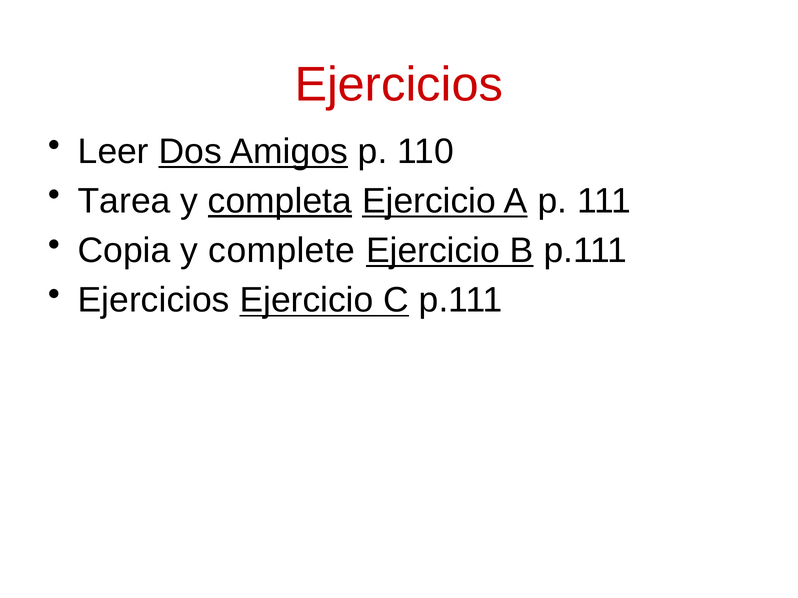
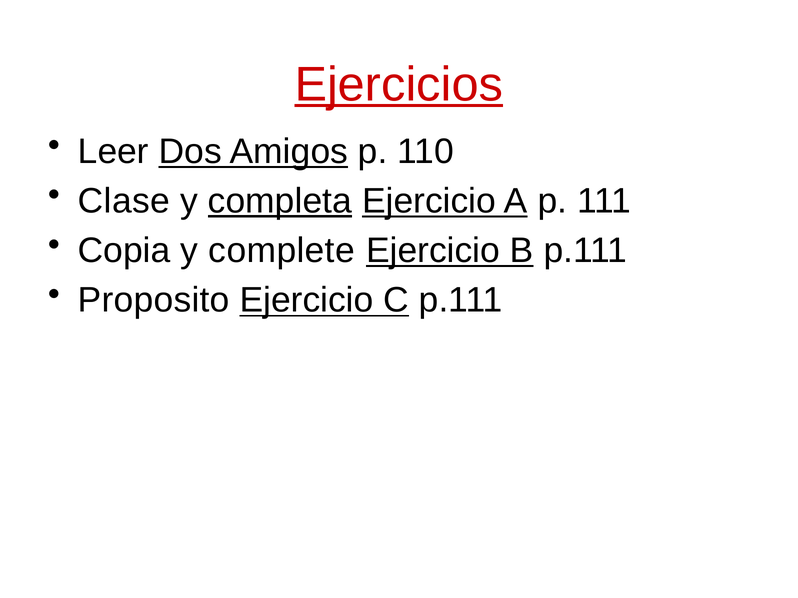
Ejercicios at (399, 85) underline: none -> present
Tarea: Tarea -> Clase
Ejercicios at (154, 300): Ejercicios -> Proposito
